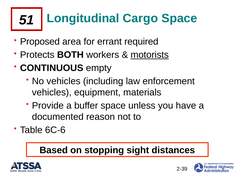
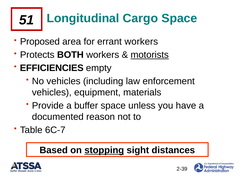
errant required: required -> workers
CONTINUOUS: CONTINUOUS -> EFFICIENCIES
6C-6: 6C-6 -> 6C-7
stopping underline: none -> present
